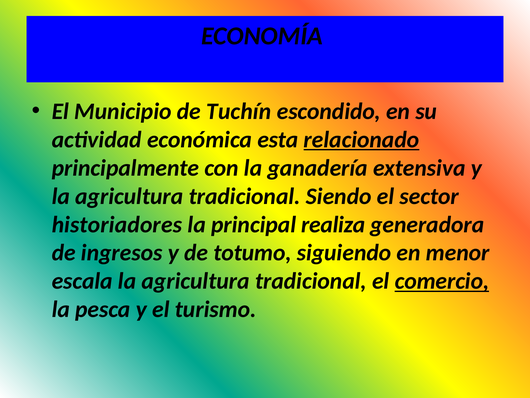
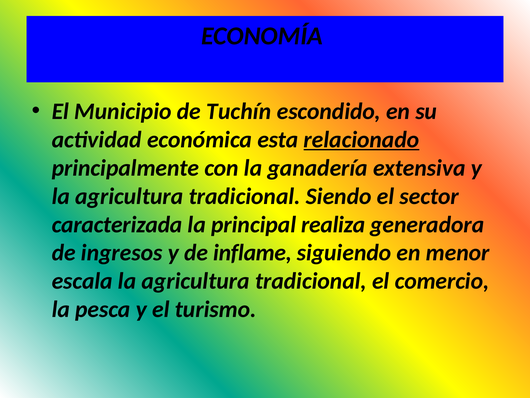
historiadores: historiadores -> caracterizada
totumo: totumo -> inflame
comercio underline: present -> none
